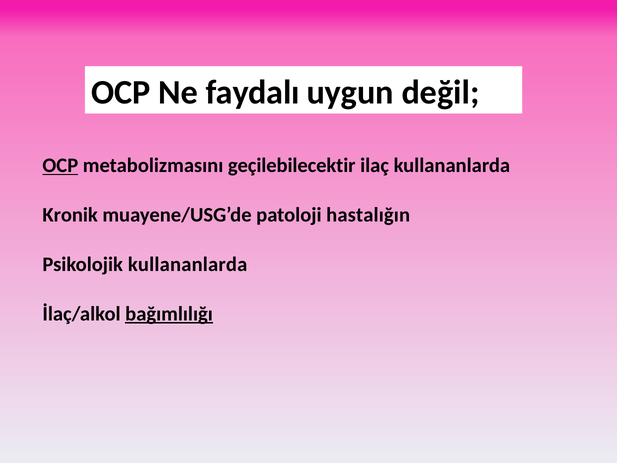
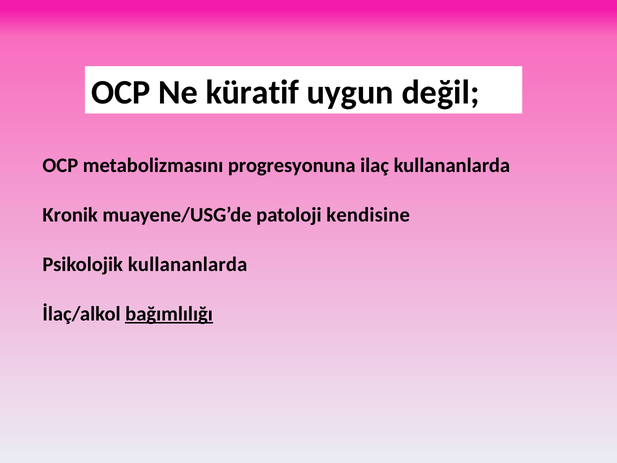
faydalı: faydalı -> küratif
OCP at (60, 166) underline: present -> none
geçilebilecektir: geçilebilecektir -> progresyonuna
hastalığın: hastalığın -> kendisine
